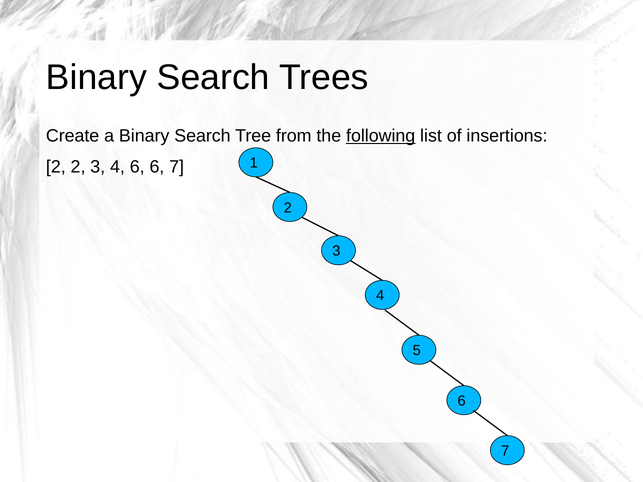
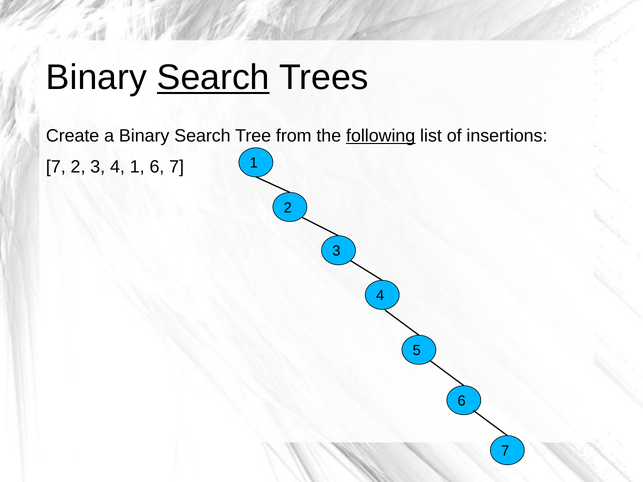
Search at (213, 78) underline: none -> present
2 at (56, 167): 2 -> 7
4 6: 6 -> 1
